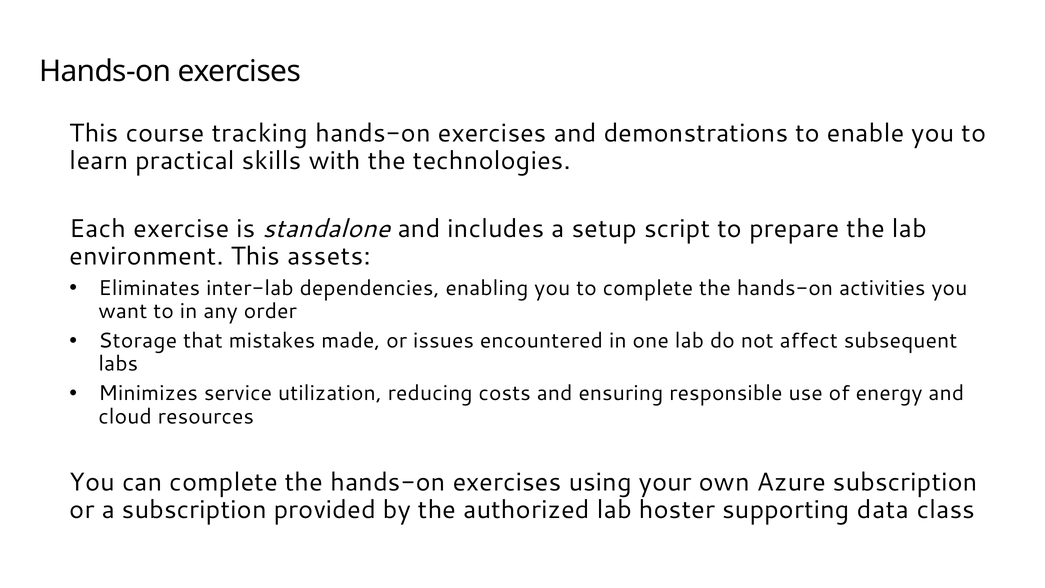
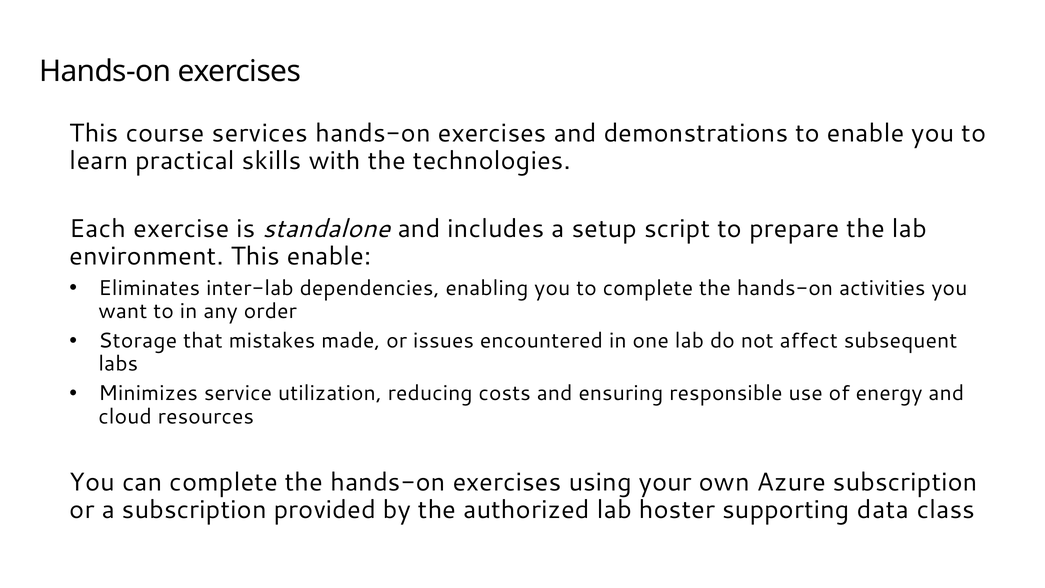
tracking: tracking -> services
This assets: assets -> enable
